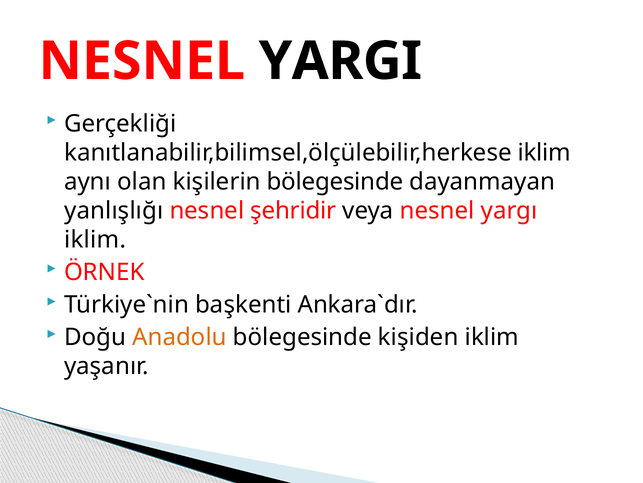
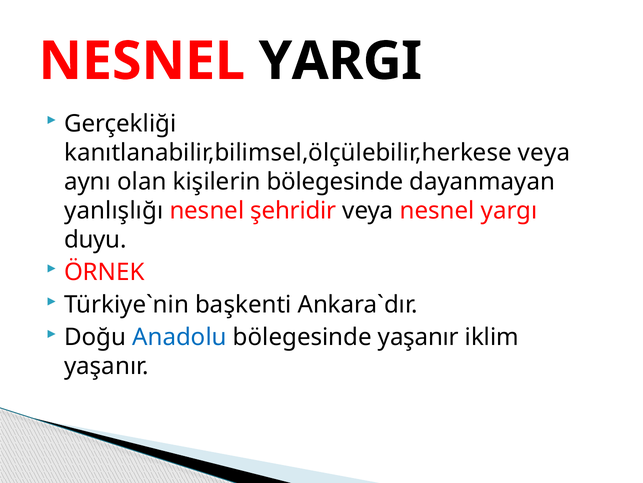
kanıtlanabilir,bilimsel,ölçülebilir,herkese iklim: iklim -> veya
iklim at (95, 239): iklim -> duyu
Anadolu colour: orange -> blue
bölegesinde kişiden: kişiden -> yaşanır
